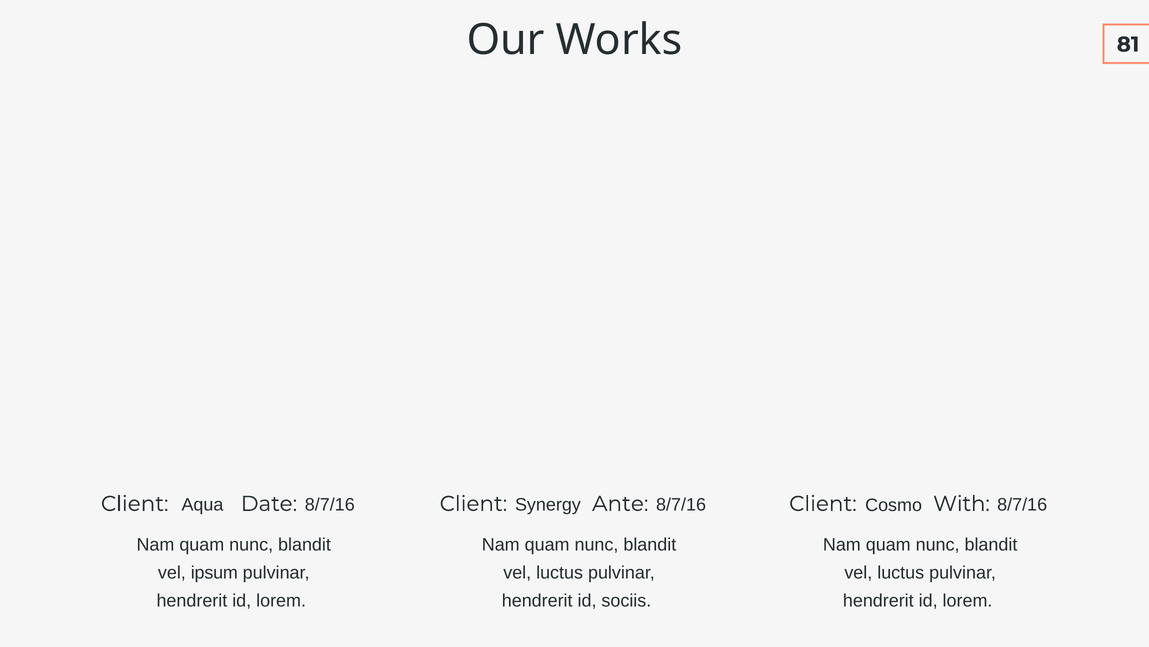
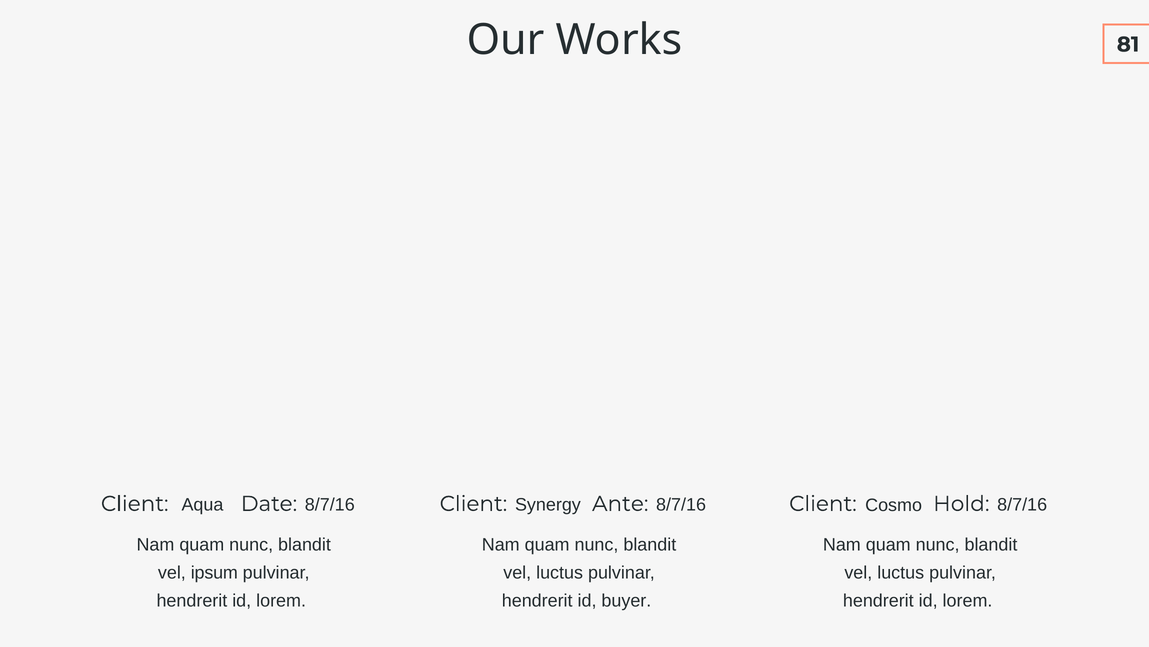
With: With -> Hold
sociis: sociis -> buyer
